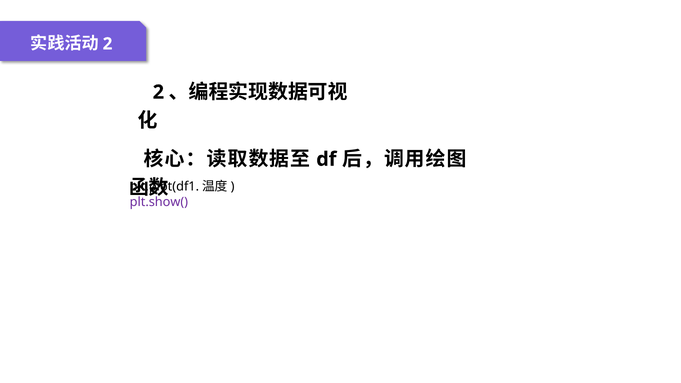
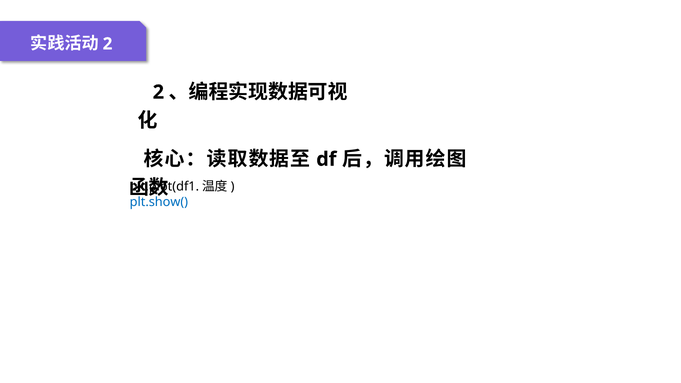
plt.show( colour: purple -> blue
